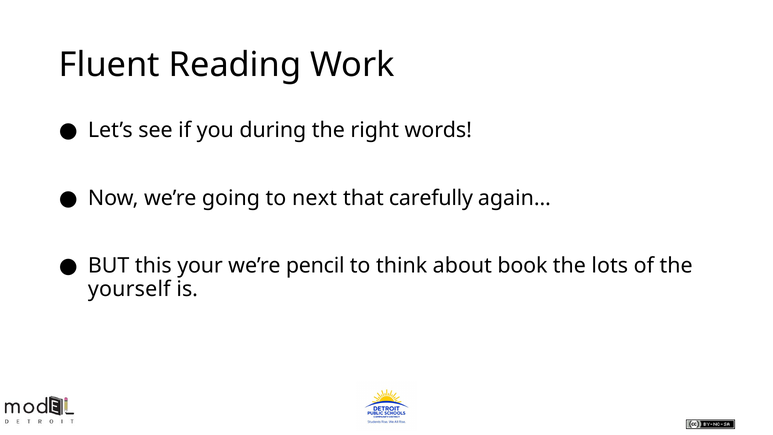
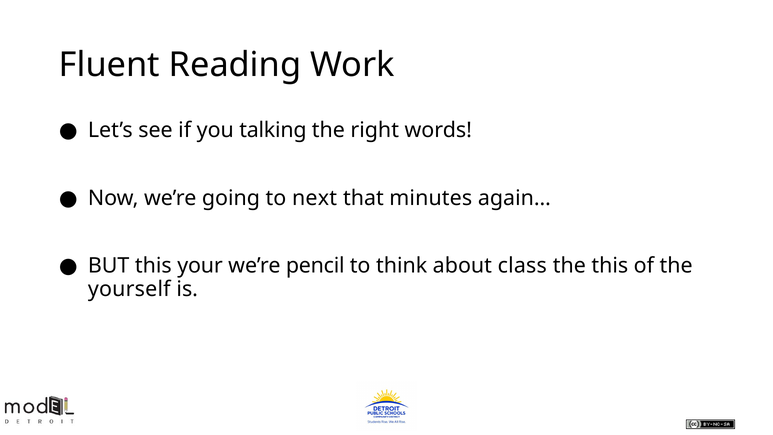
during: during -> talking
carefully: carefully -> minutes
book: book -> class
the lots: lots -> this
